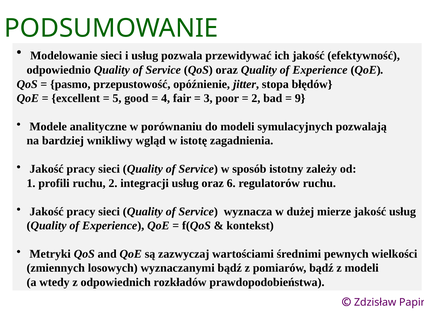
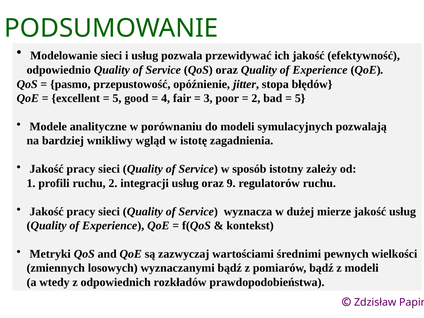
9 at (300, 98): 9 -> 5
6: 6 -> 9
